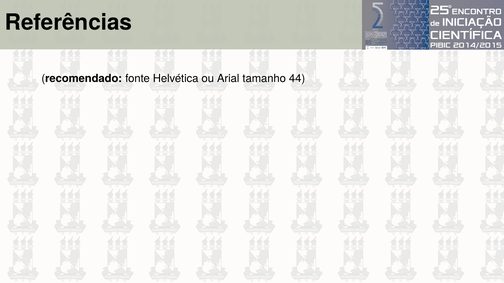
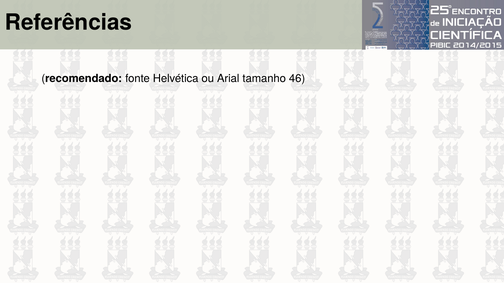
44: 44 -> 46
